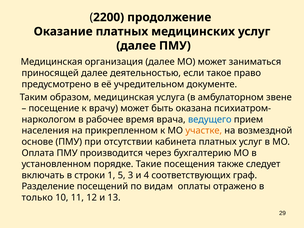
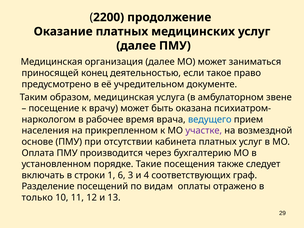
приносящей далее: далее -> конец
участке colour: orange -> purple
5: 5 -> 6
